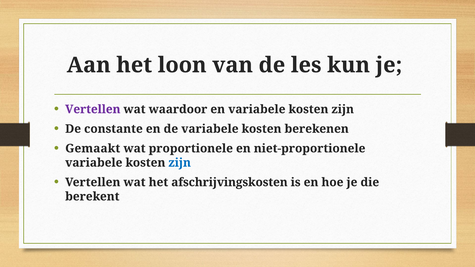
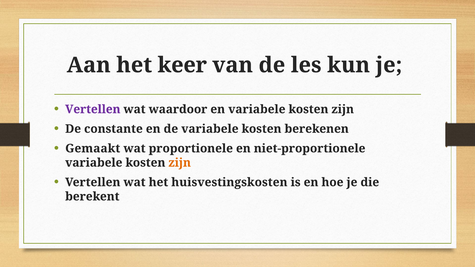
loon: loon -> keer
zijn at (180, 163) colour: blue -> orange
afschrijvingskosten: afschrijvingskosten -> huisvestingskosten
